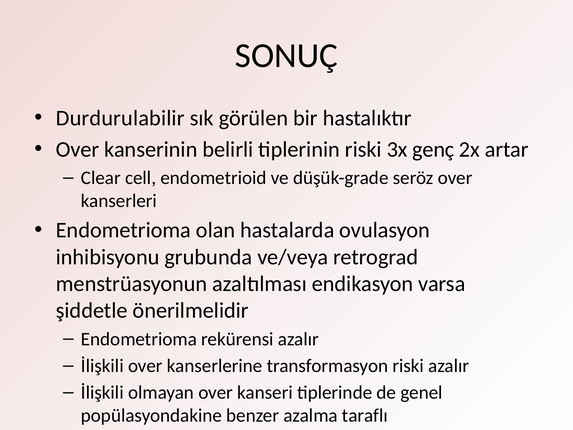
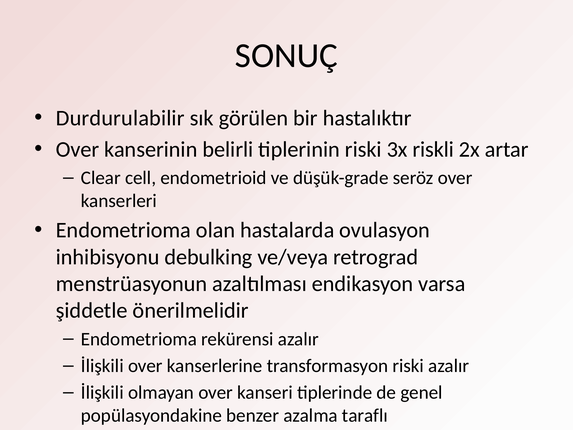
genç: genç -> riskli
grubunda: grubunda -> debulking
